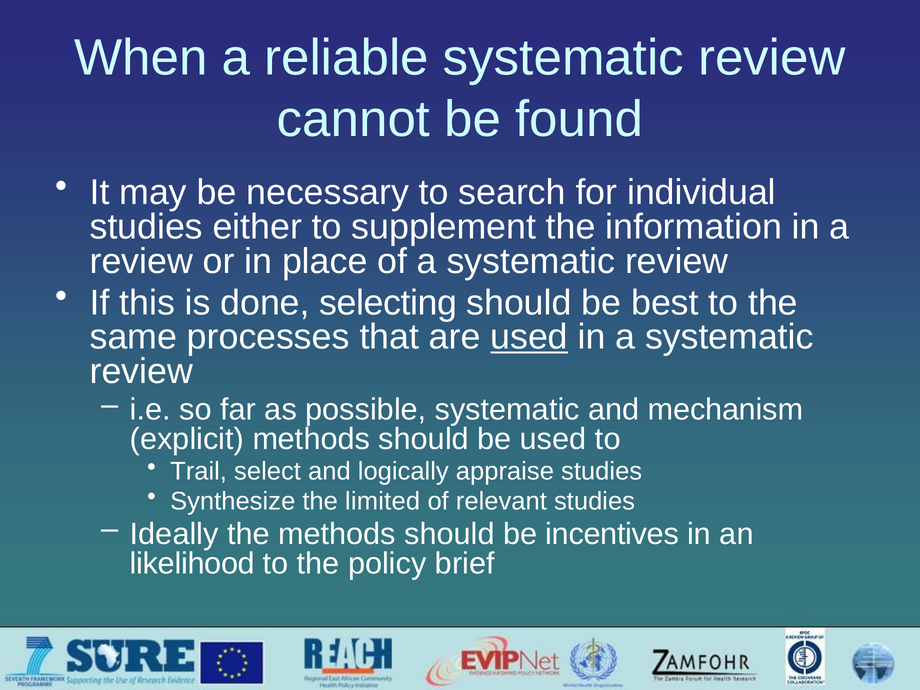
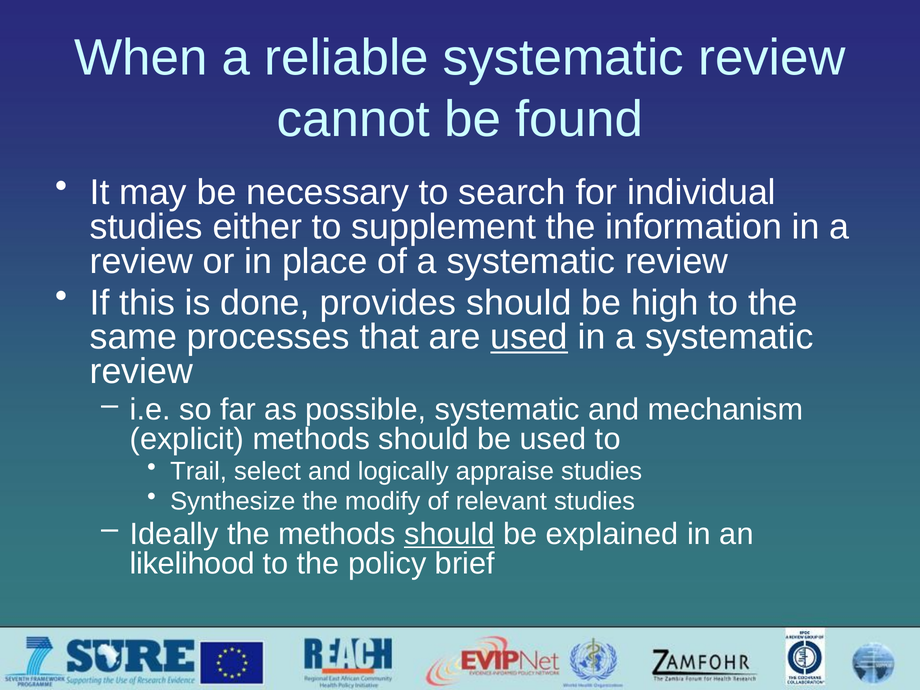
selecting: selecting -> provides
best: best -> high
limited: limited -> modify
should at (449, 534) underline: none -> present
incentives: incentives -> explained
